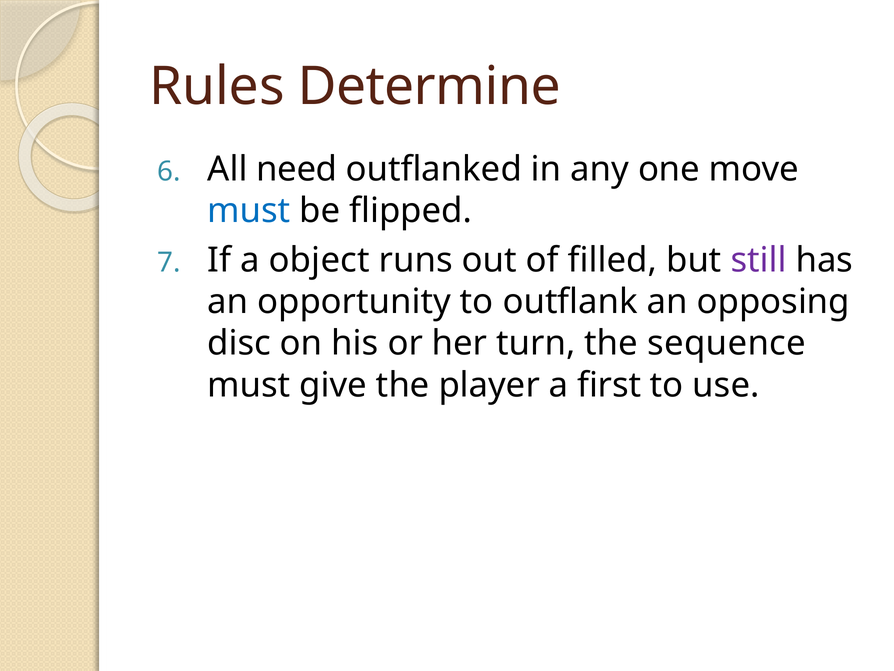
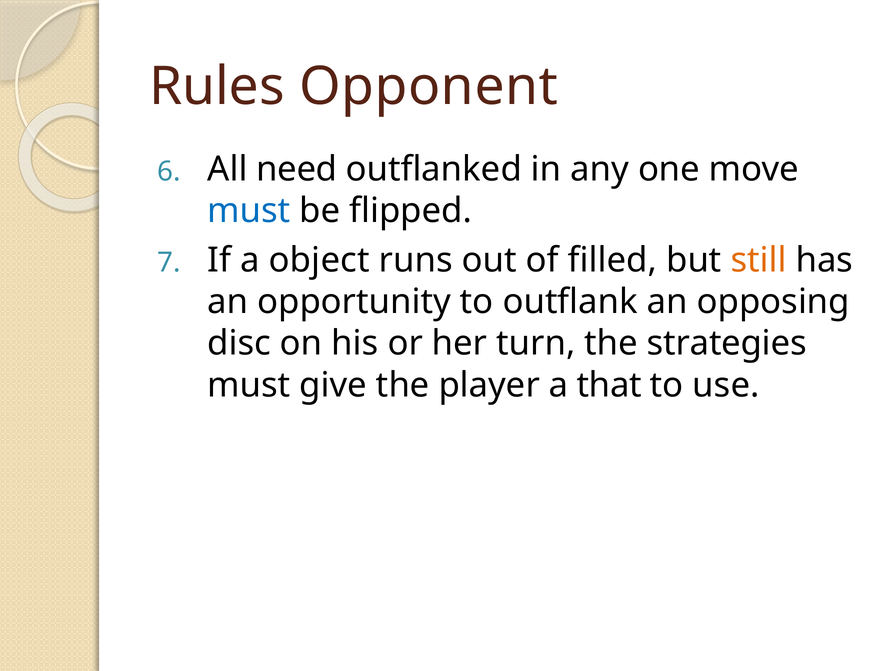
Determine: Determine -> Opponent
still colour: purple -> orange
sequence: sequence -> strategies
first: first -> that
